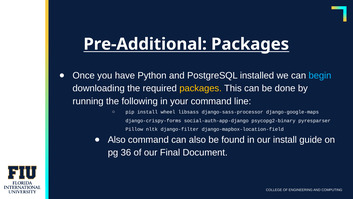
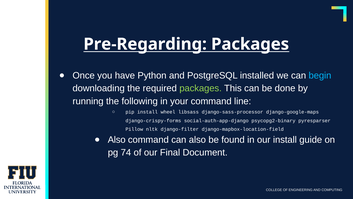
Pre-Additional: Pre-Additional -> Pre-Regarding
packages at (201, 88) colour: yellow -> light green
36: 36 -> 74
